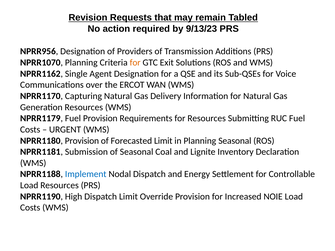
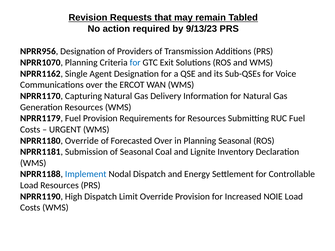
for at (135, 63) colour: orange -> blue
NPRR1180 Provision: Provision -> Override
Forecasted Limit: Limit -> Over
